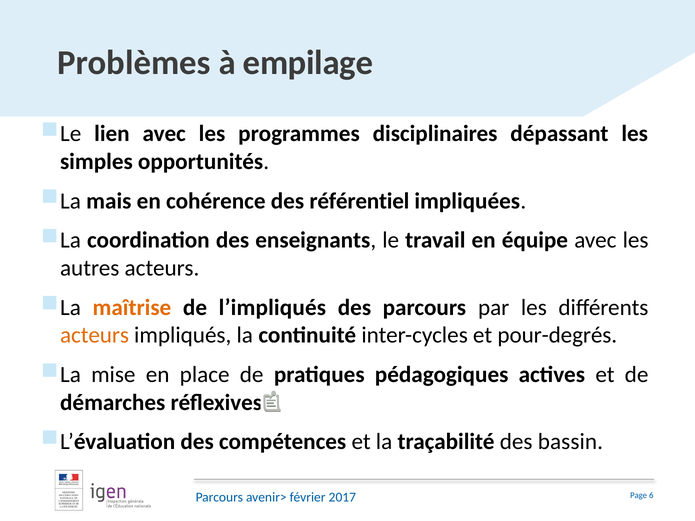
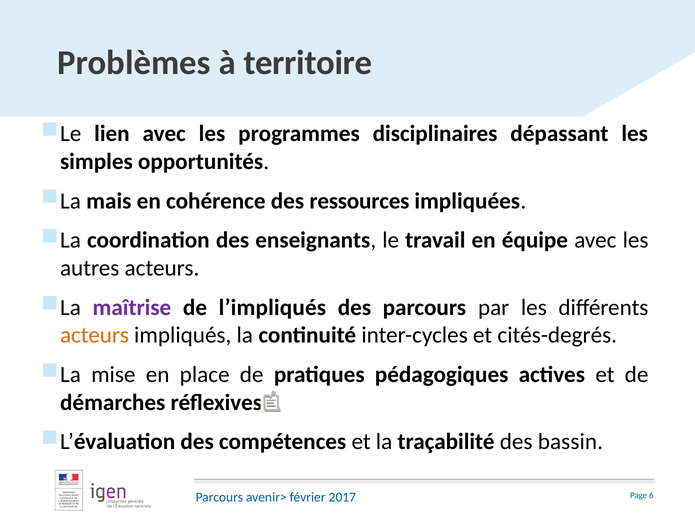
empilage: empilage -> territoire
référentiel: référentiel -> ressources
maîtrise colour: orange -> purple
pour-degrés: pour-degrés -> cités-degrés
